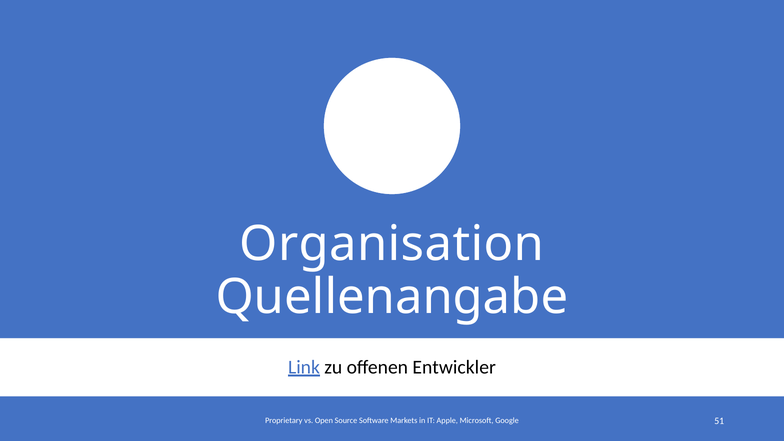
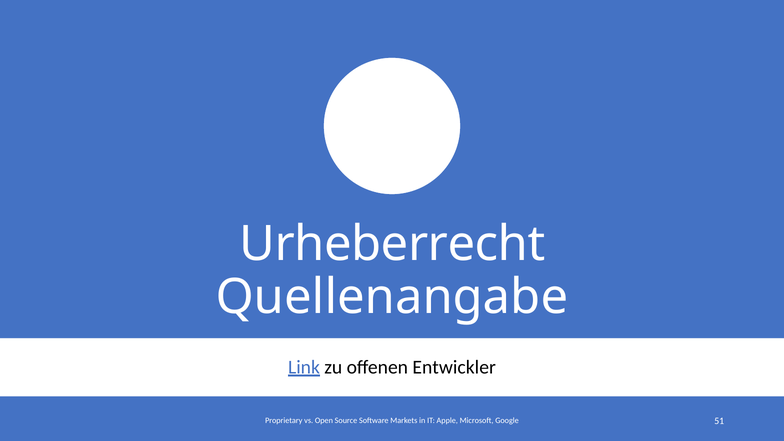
Organisation: Organisation -> Urheberrecht
